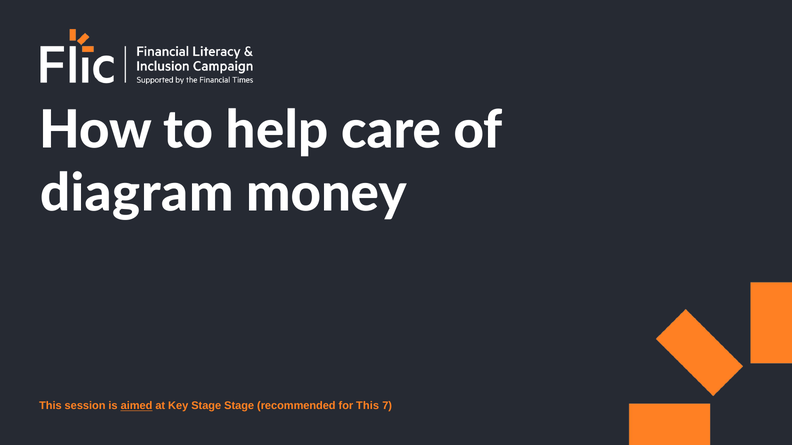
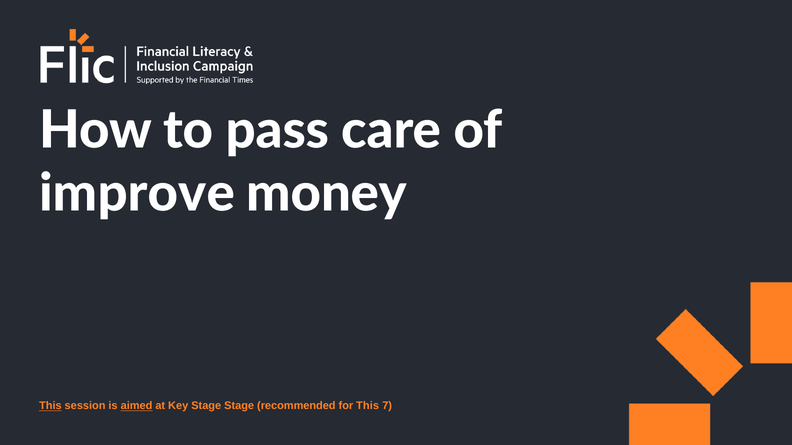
help: help -> pass
diagram: diagram -> improve
This at (50, 406) underline: none -> present
